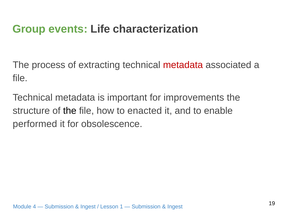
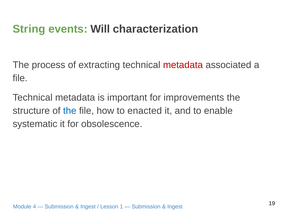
Group: Group -> String
Life: Life -> Will
the at (70, 111) colour: black -> blue
performed: performed -> systematic
